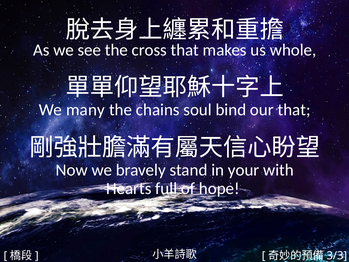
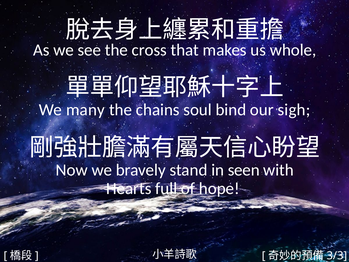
our that: that -> sigh
your: your -> seen
